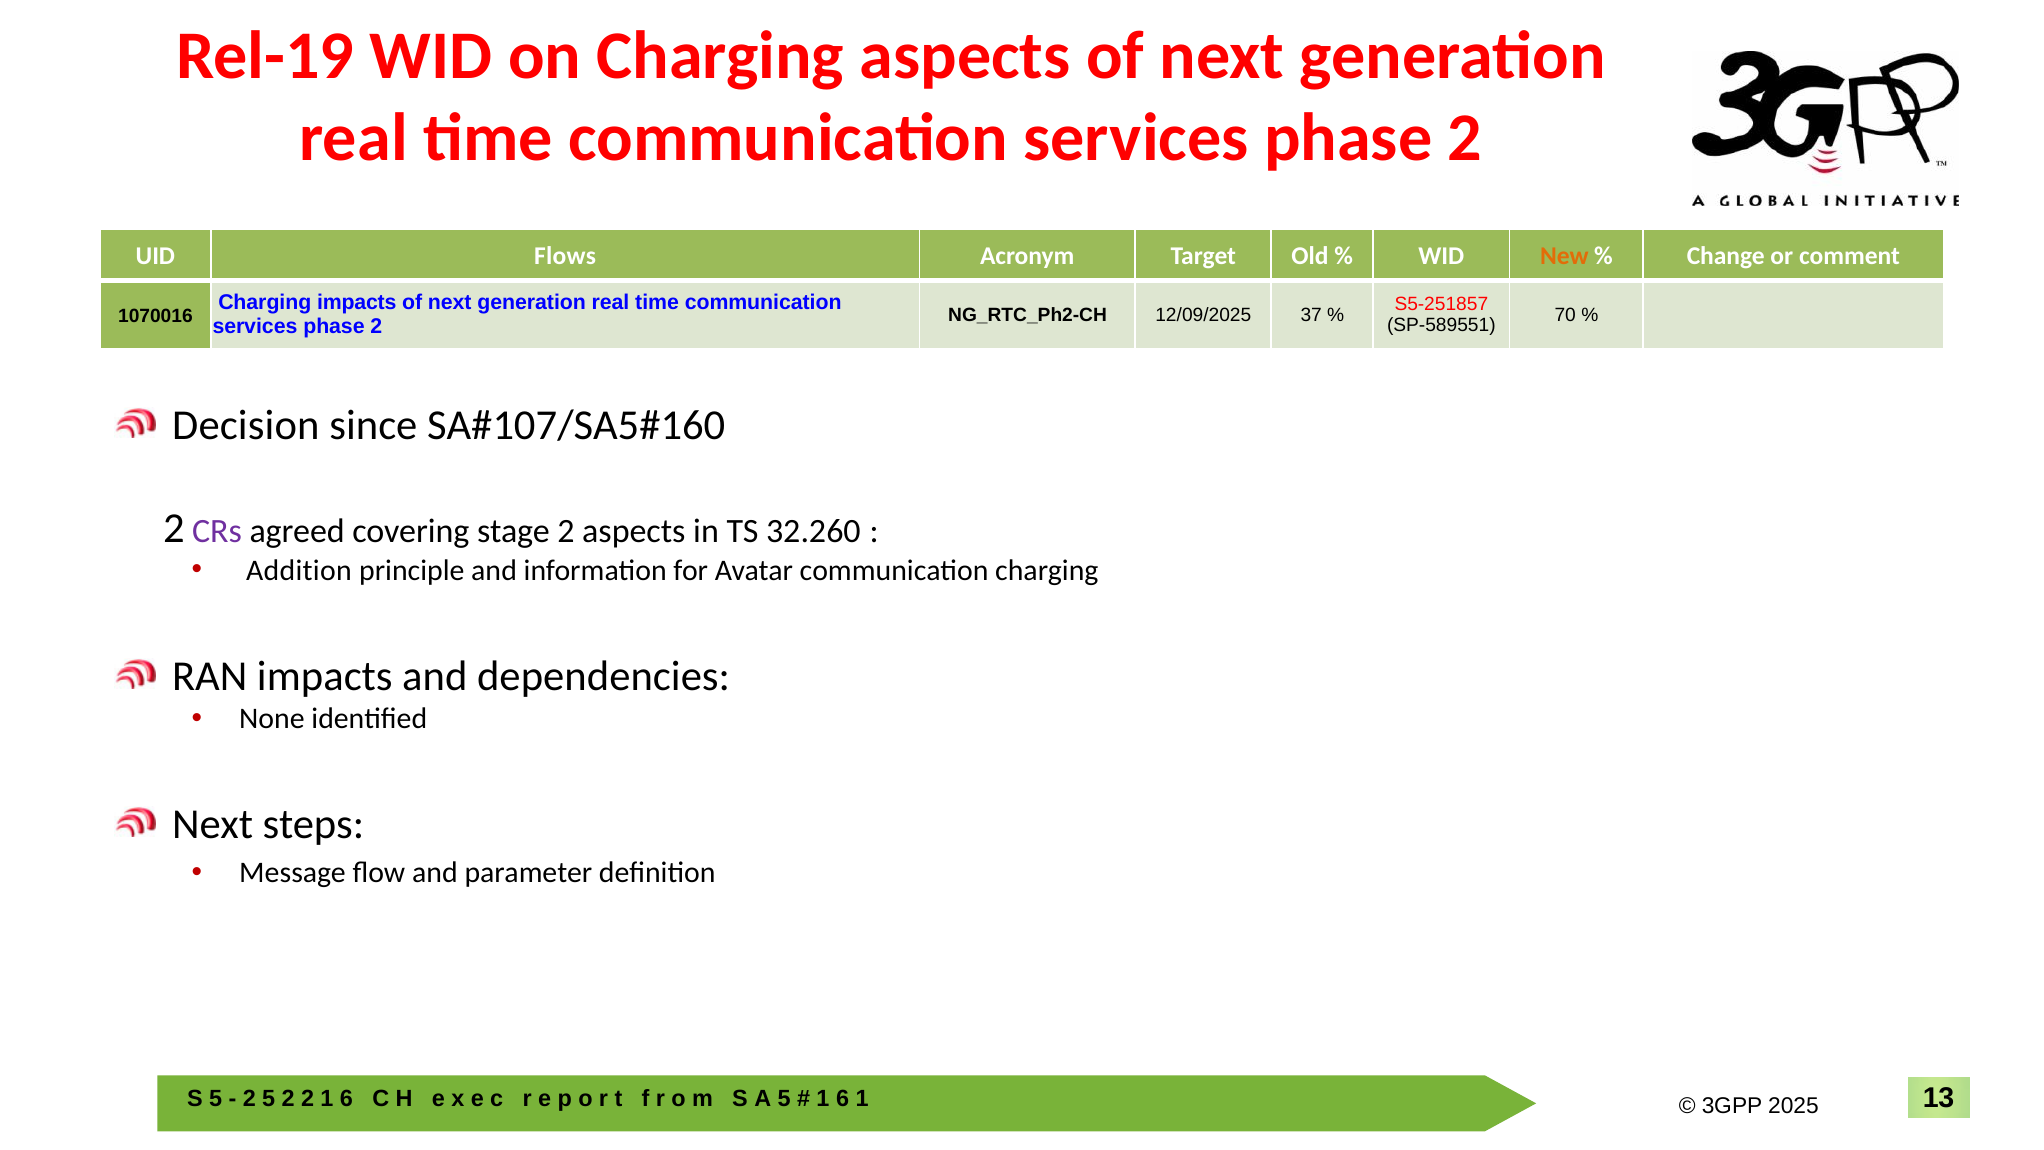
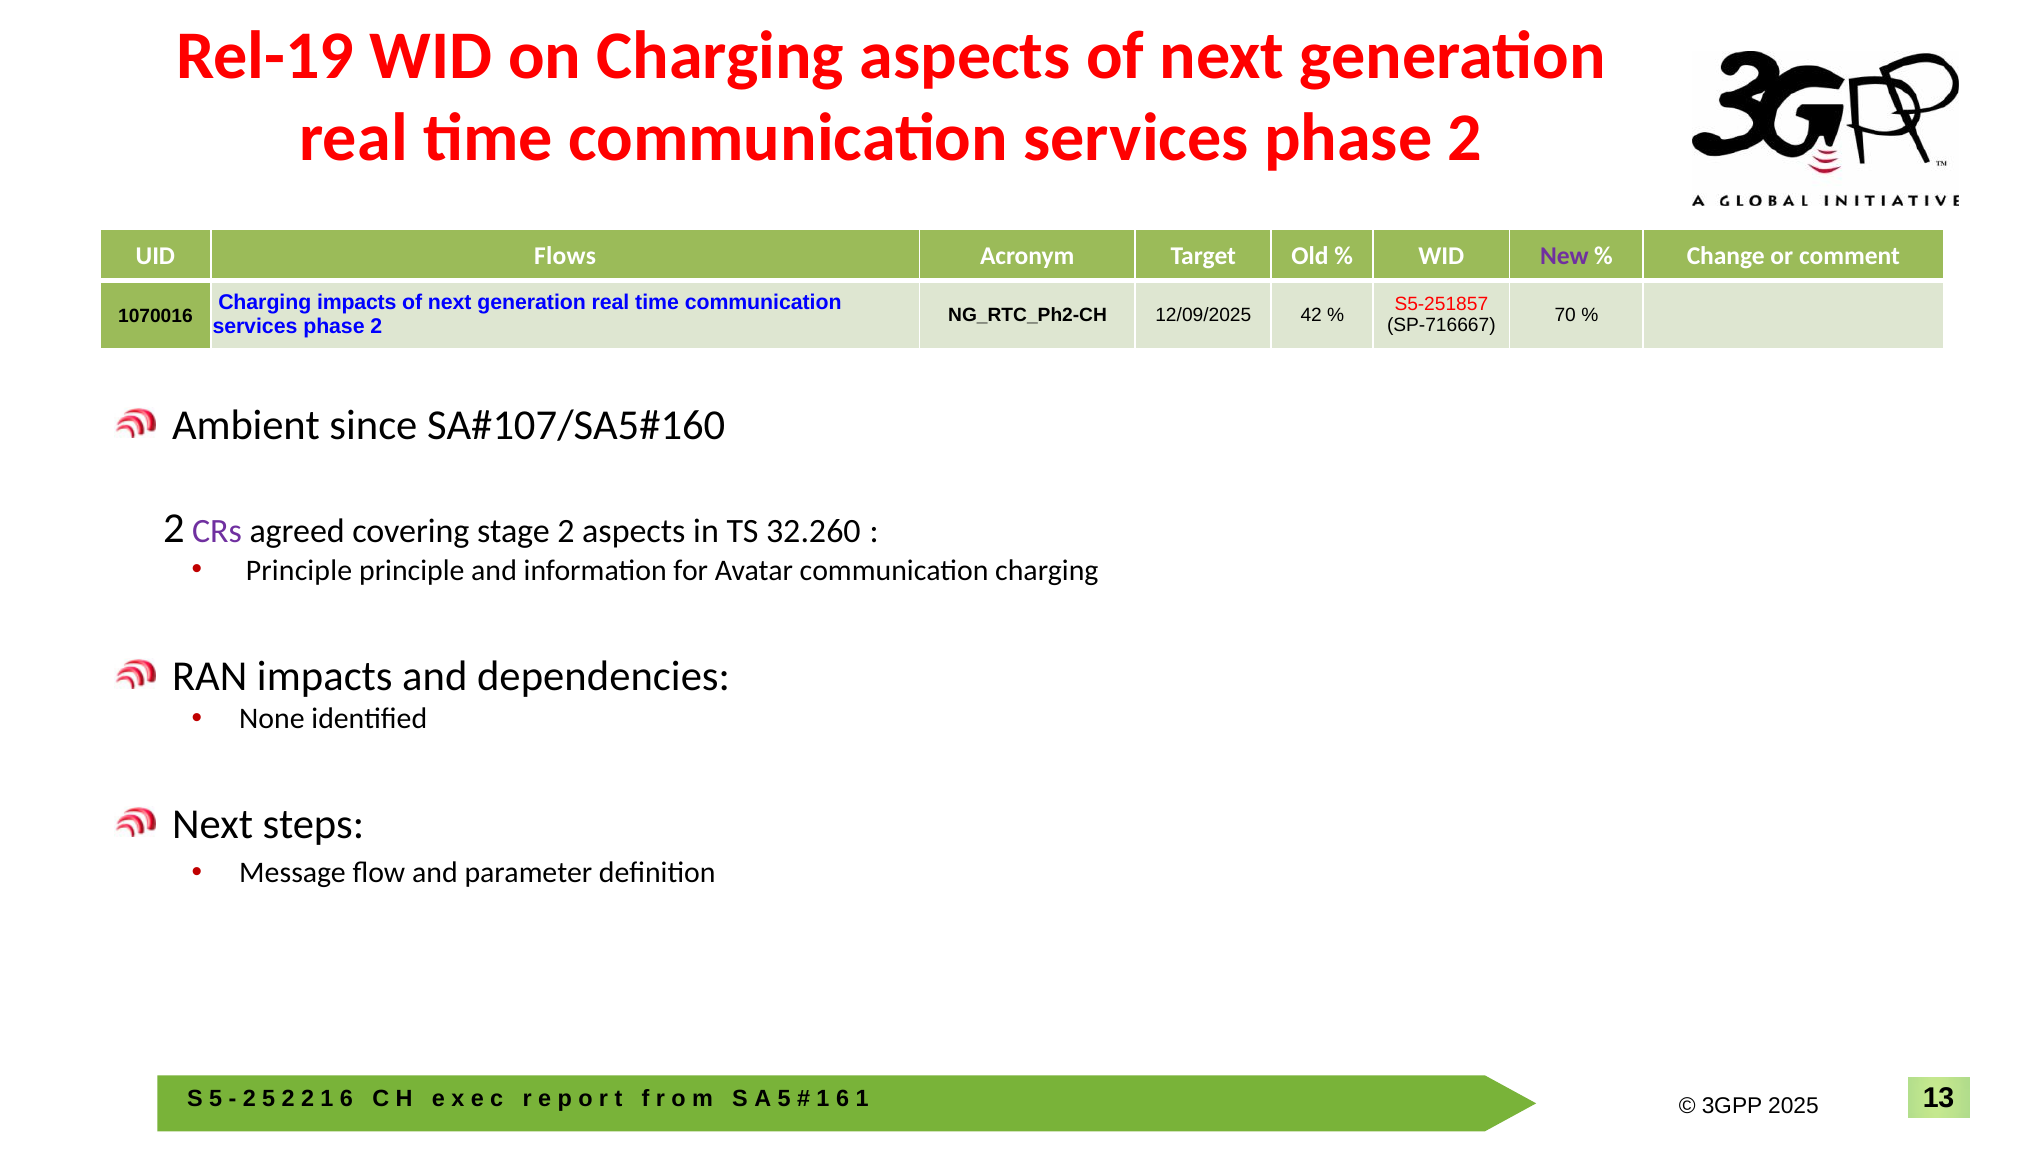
New colour: orange -> purple
37: 37 -> 42
SP-589551: SP-589551 -> SP-716667
Decision: Decision -> Ambient
Addition at (299, 570): Addition -> Principle
